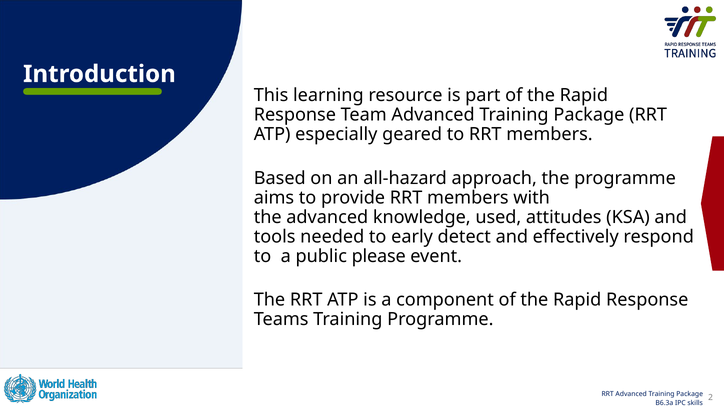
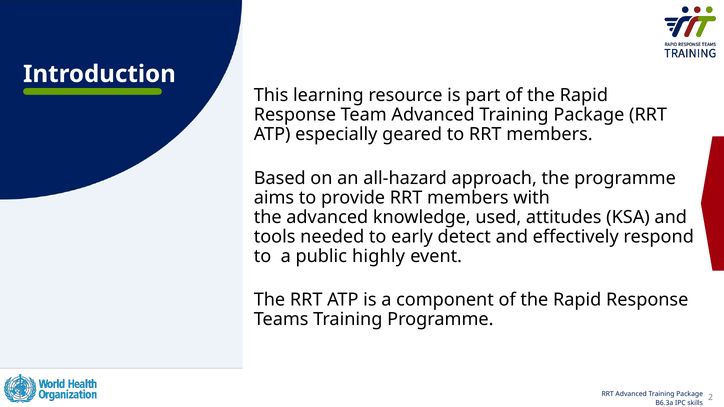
please: please -> highly
